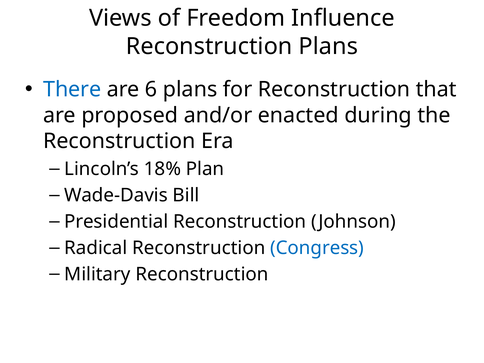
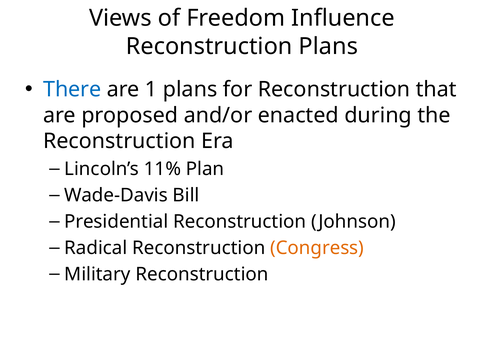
6: 6 -> 1
18%: 18% -> 11%
Congress colour: blue -> orange
